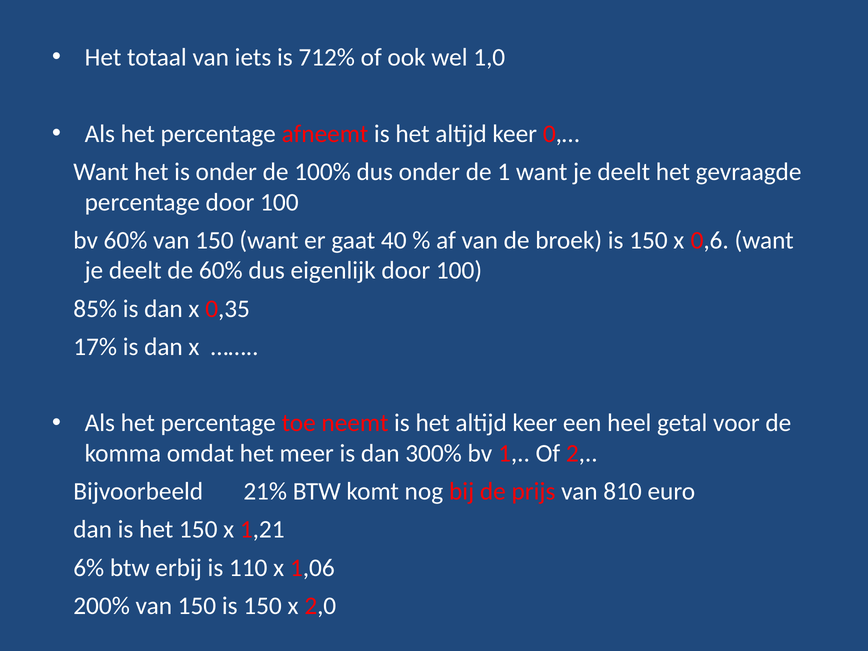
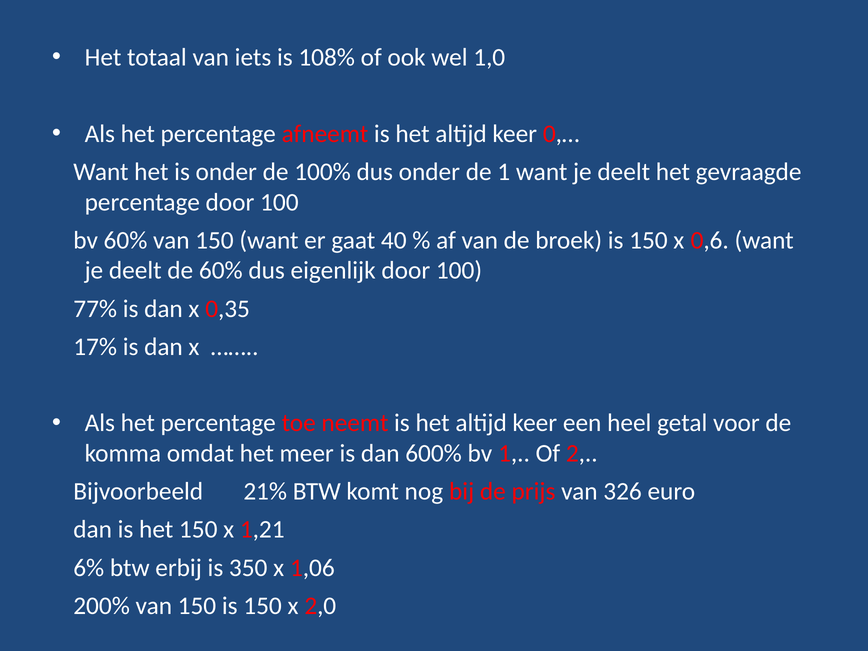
712%: 712% -> 108%
85%: 85% -> 77%
300%: 300% -> 600%
810: 810 -> 326
110: 110 -> 350
